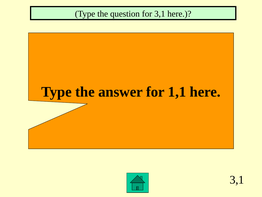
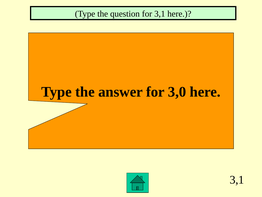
1,1: 1,1 -> 3,0
